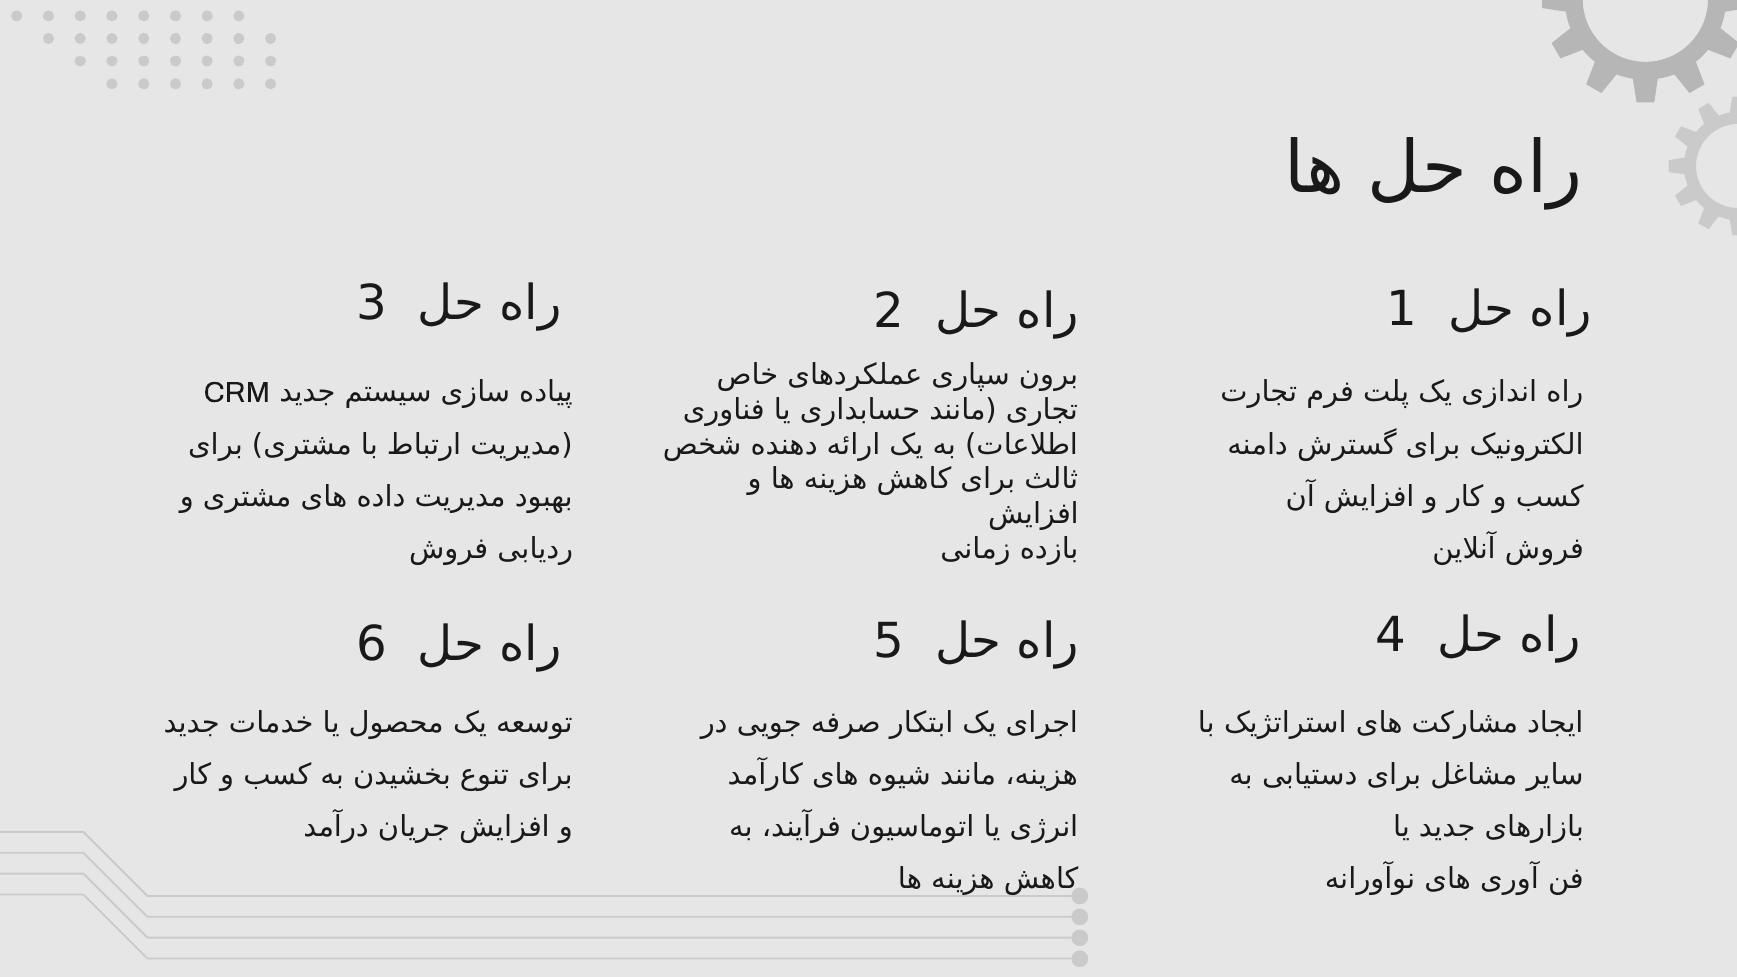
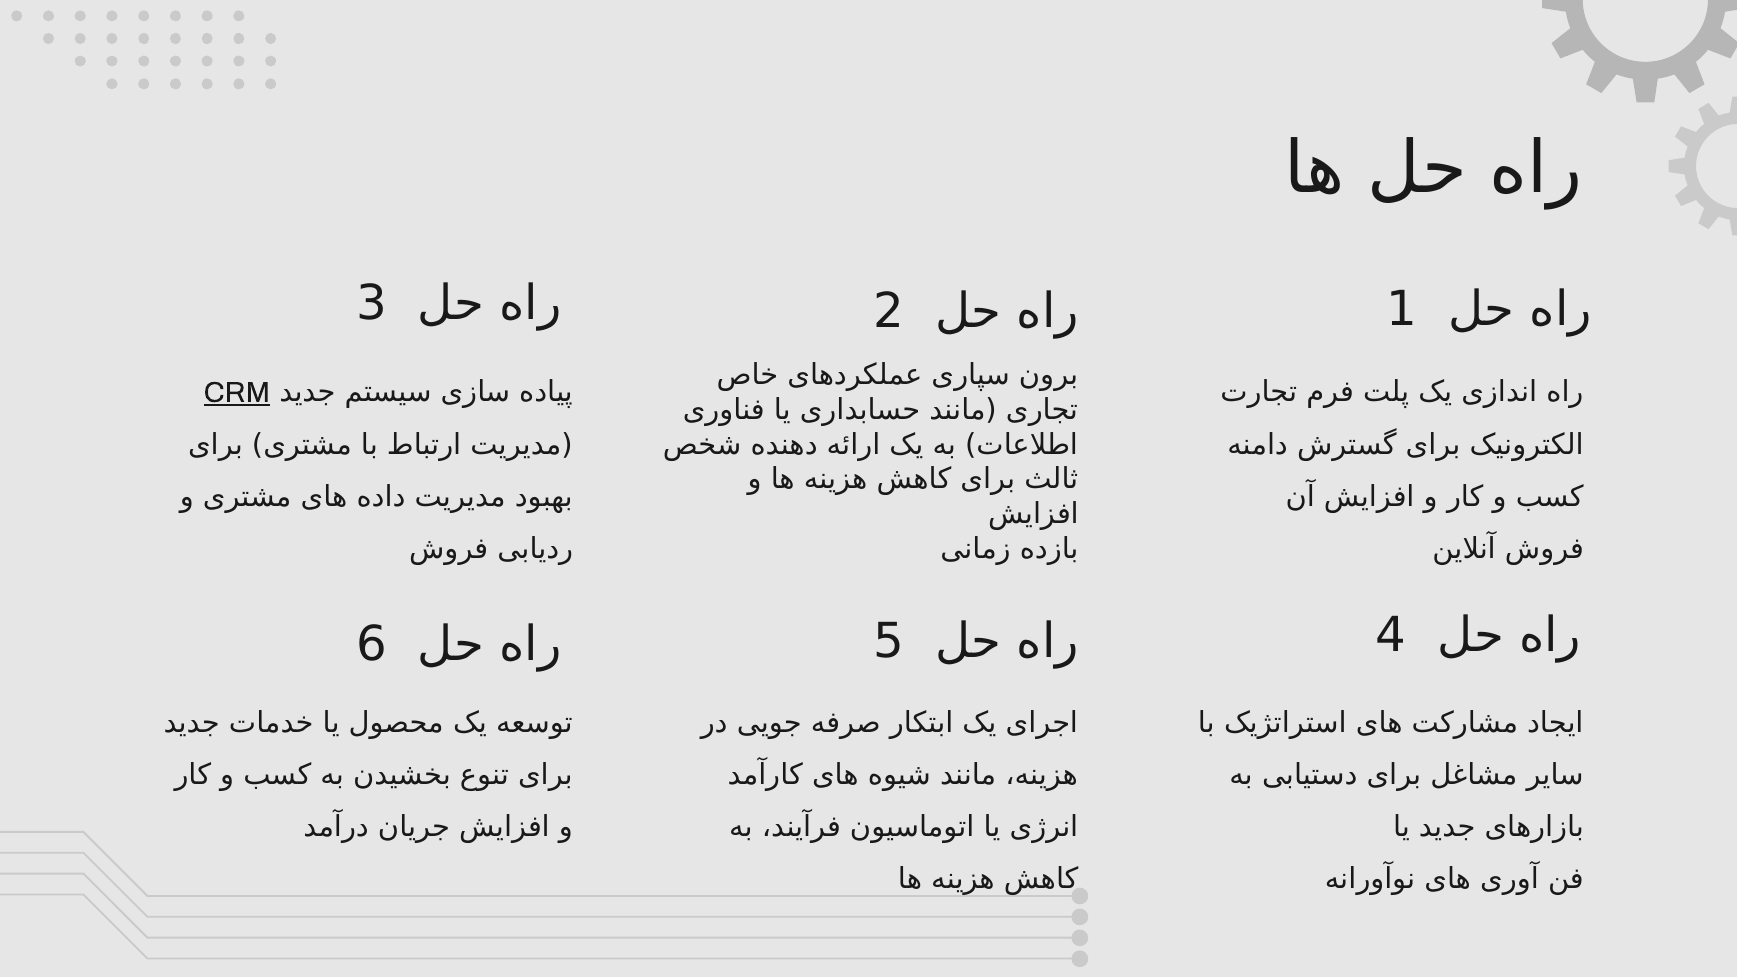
CRM underline: none -> present
